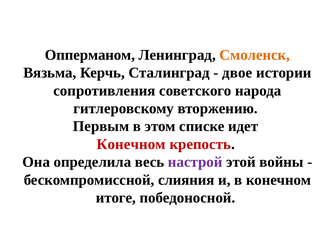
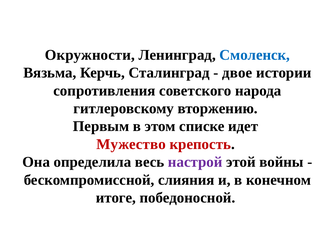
Опперманом: Опперманом -> Окружности
Смоленск colour: orange -> blue
Конечном at (131, 144): Конечном -> Мужество
